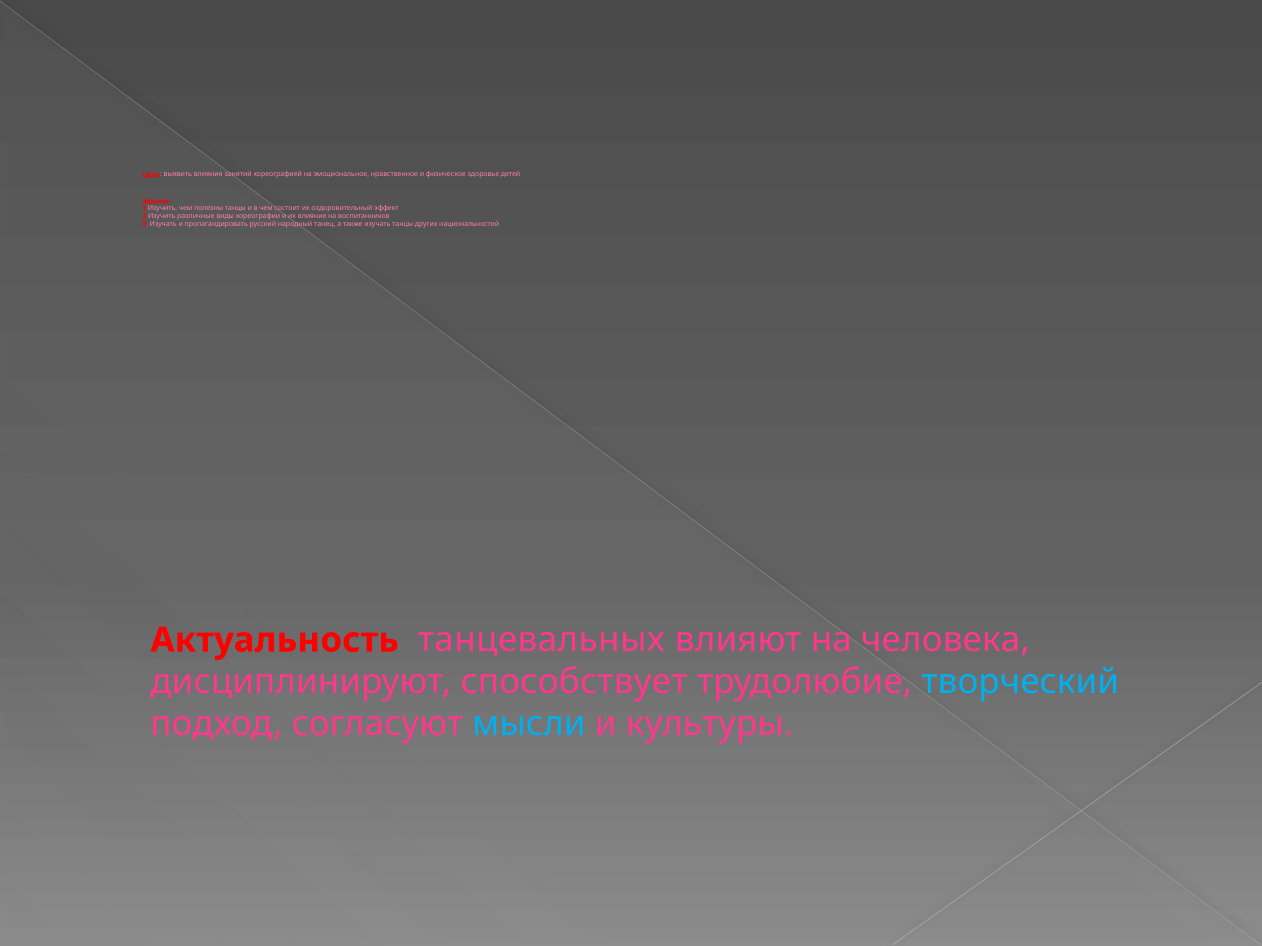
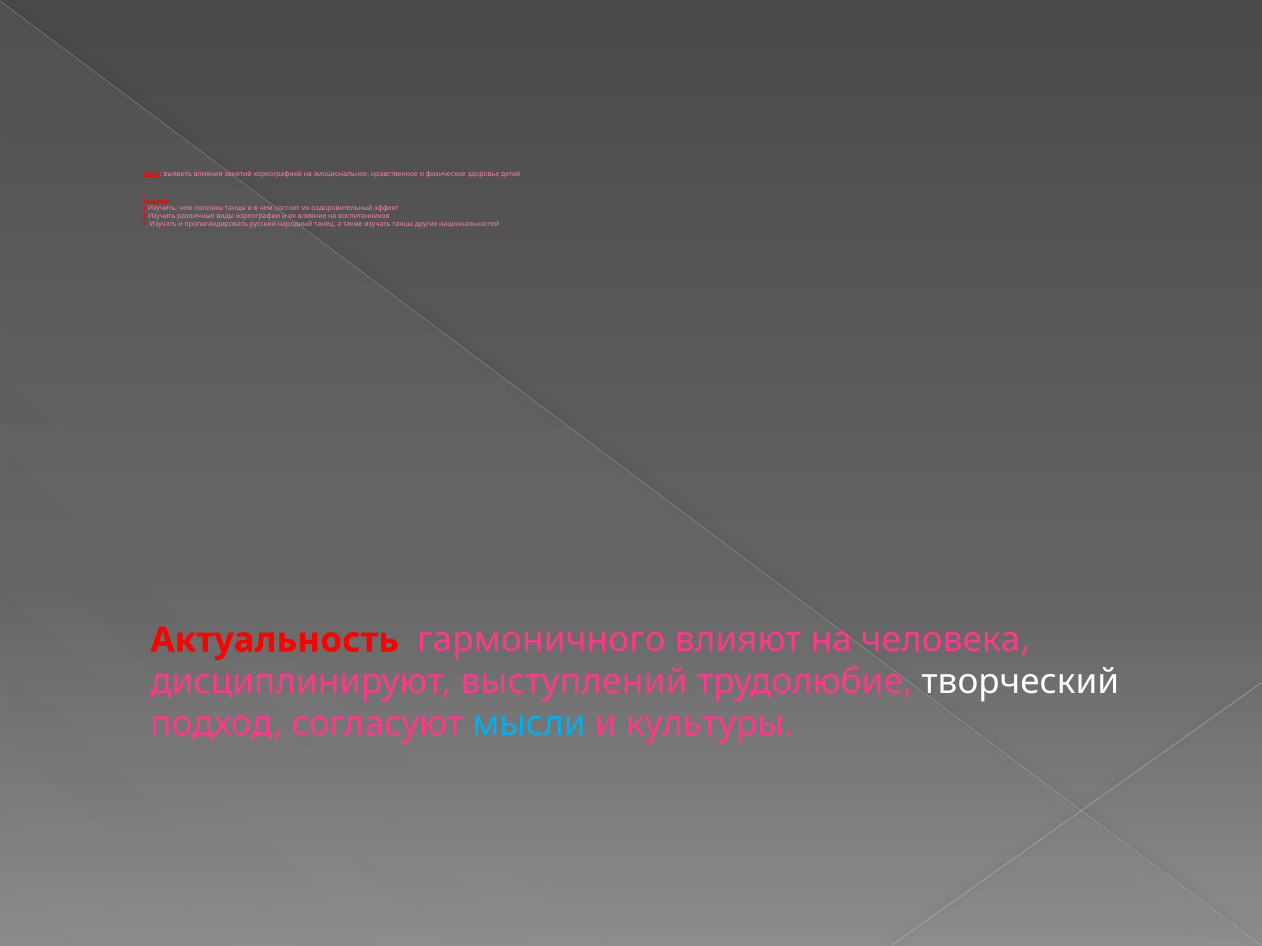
танцевальных: танцевальных -> гармоничного
способствует: способствует -> выступлений
творческий colour: light blue -> white
